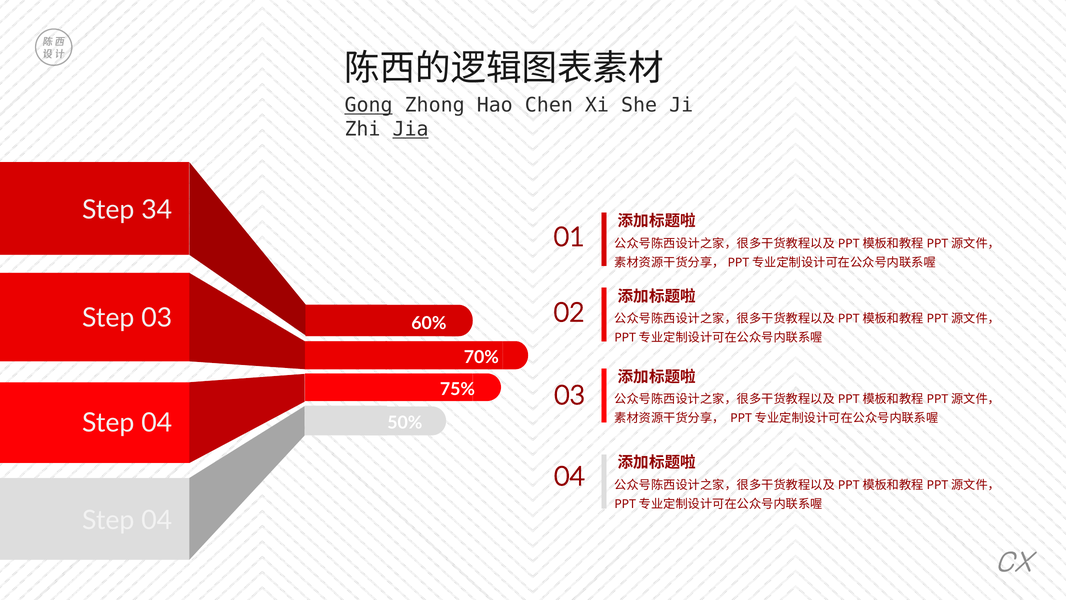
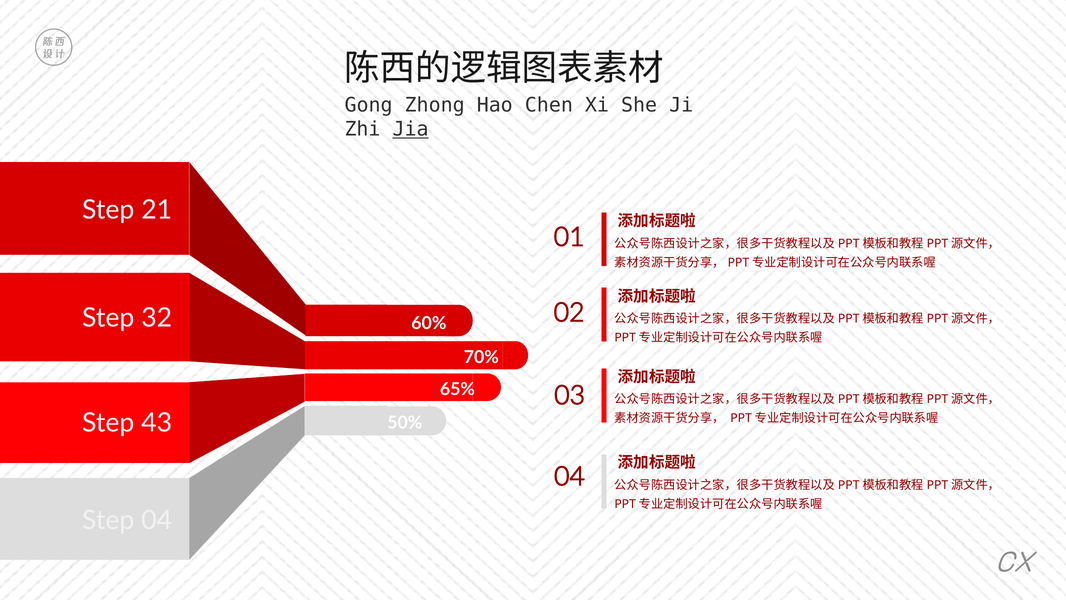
Gong underline: present -> none
34: 34 -> 21
Step 03: 03 -> 32
75%: 75% -> 65%
04 at (157, 423): 04 -> 43
